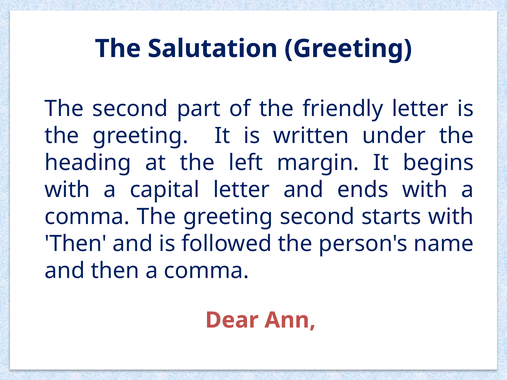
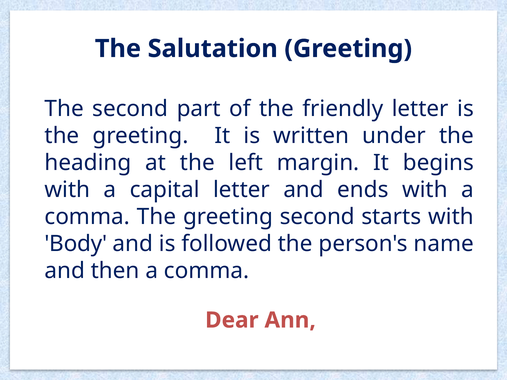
Then at (76, 244): Then -> Body
